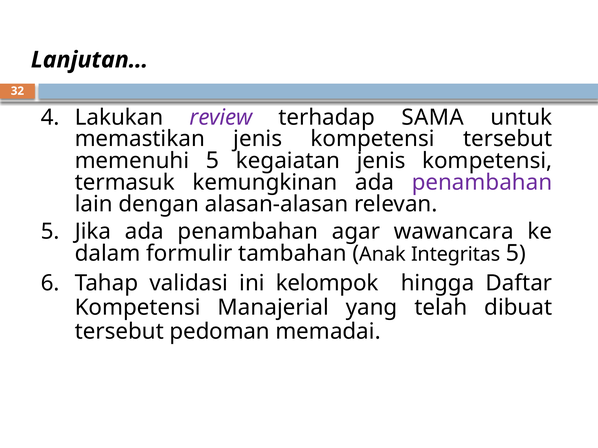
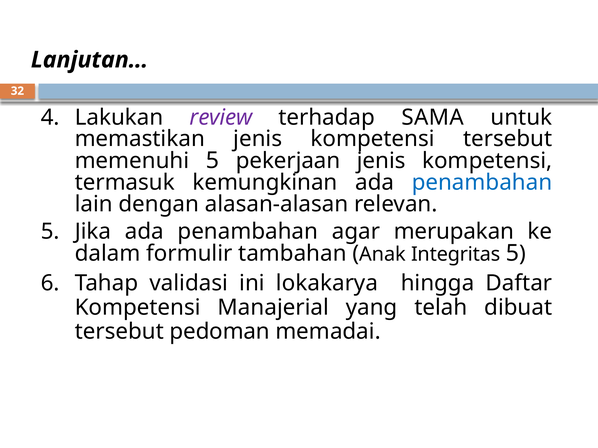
kegaiatan: kegaiatan -> pekerjaan
penambahan at (482, 183) colour: purple -> blue
wawancara: wawancara -> merupakan
kelompok: kelompok -> lokakarya
